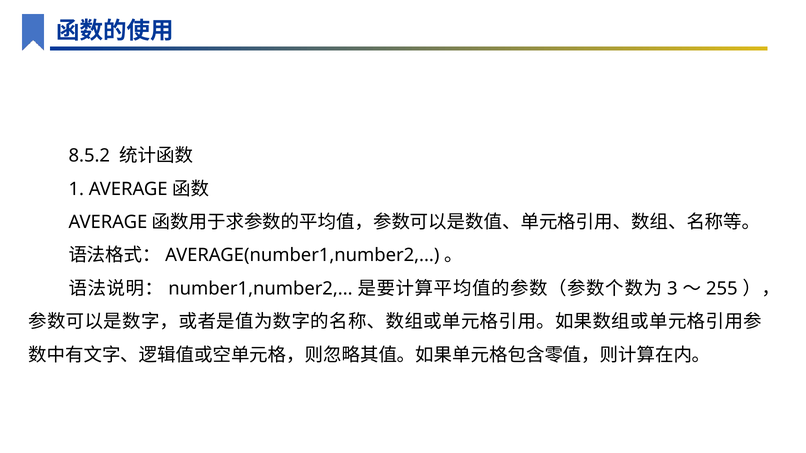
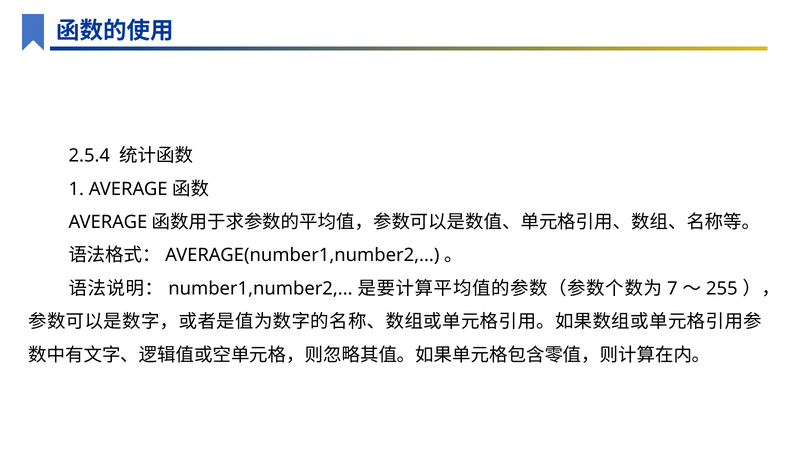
8.5.2: 8.5.2 -> 2.5.4
3: 3 -> 7
